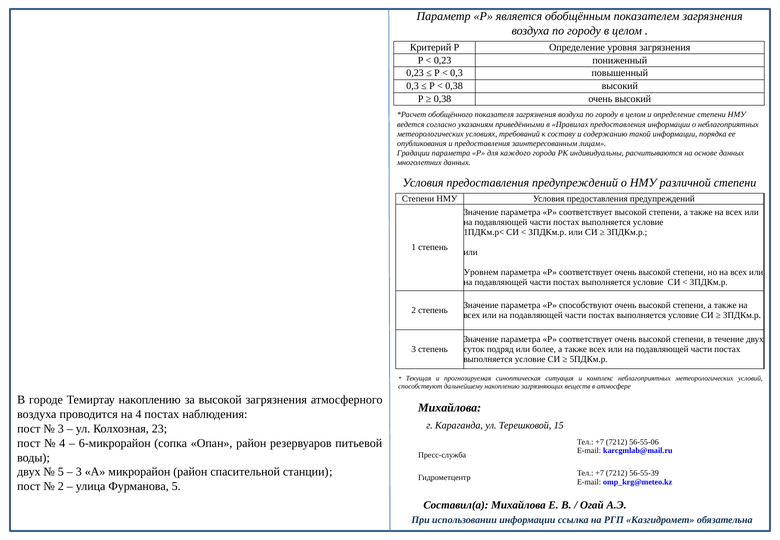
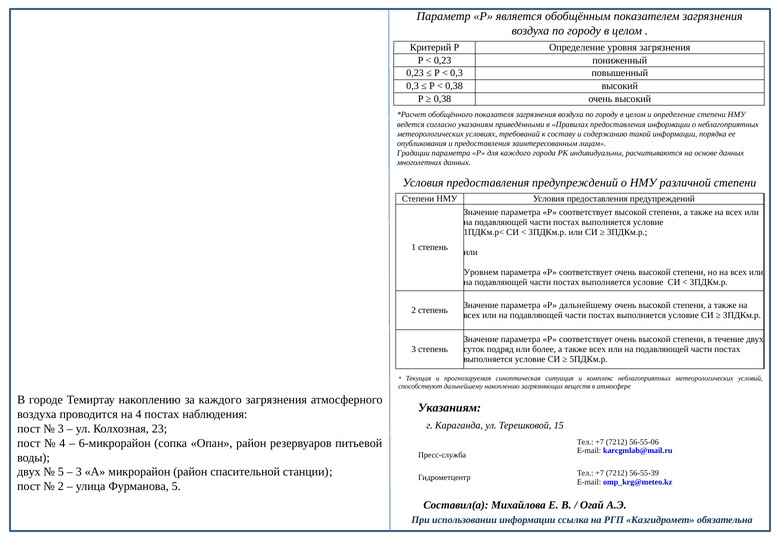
Р способствуют: способствуют -> дальнейшему
за высокой: высокой -> каждого
Михайлова at (450, 408): Михайлова -> Указаниям
